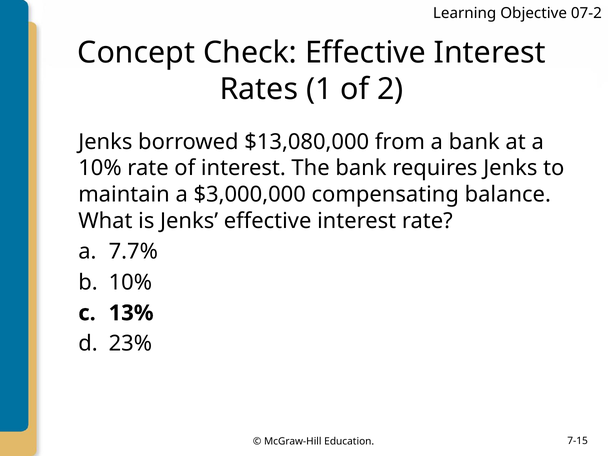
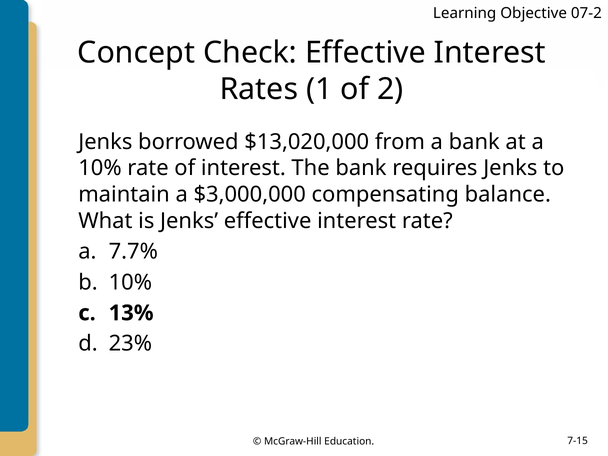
$13,080,000: $13,080,000 -> $13,020,000
